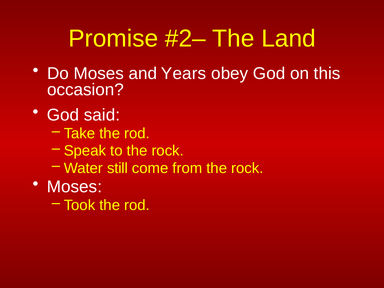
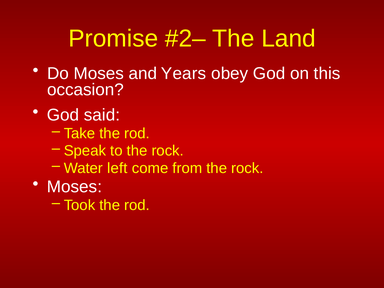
still: still -> left
